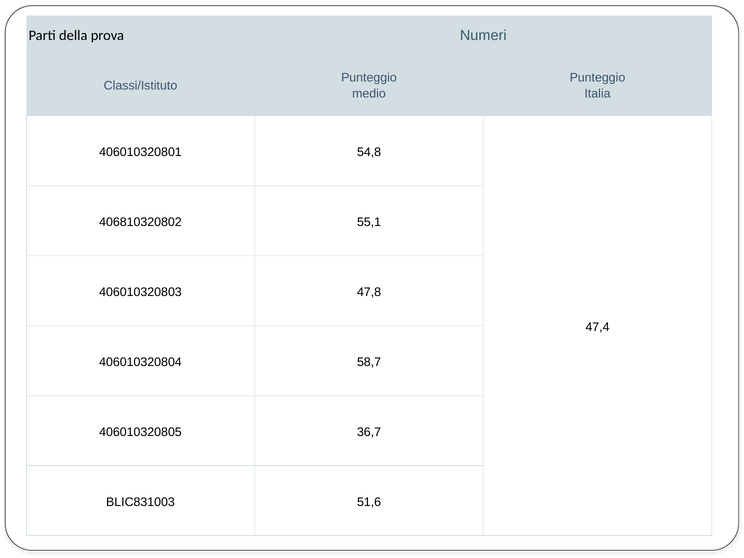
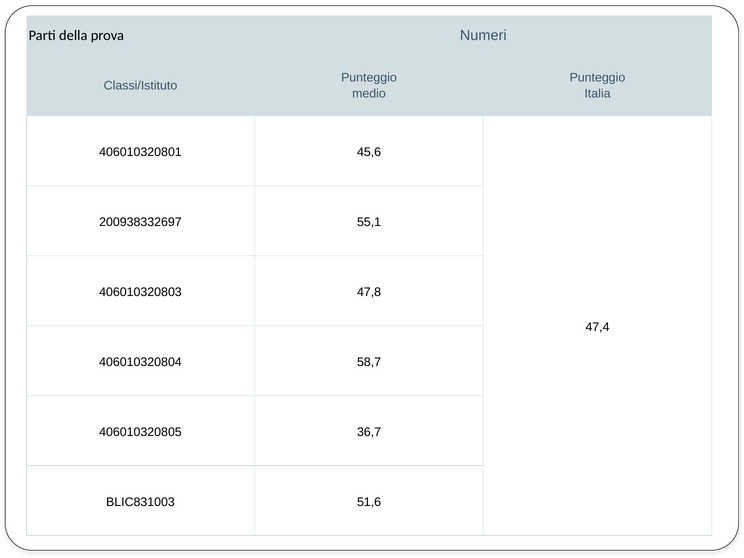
54,8: 54,8 -> 45,6
406810320802: 406810320802 -> 200938332697
